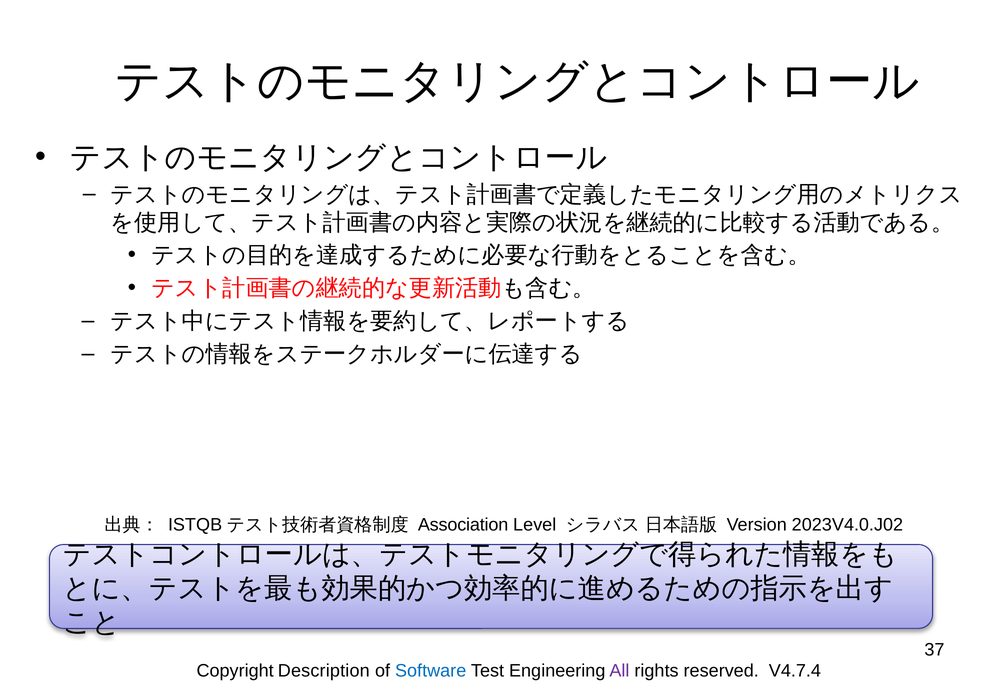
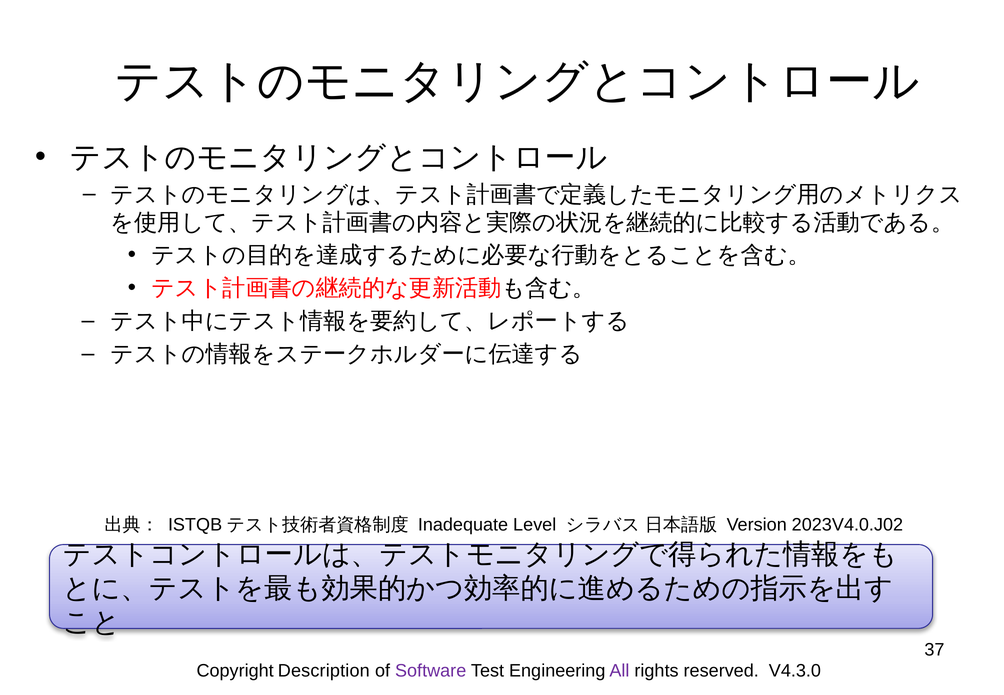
Association: Association -> Inadequate
Software colour: blue -> purple
V4.7.4: V4.7.4 -> V4.3.0
